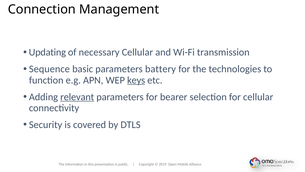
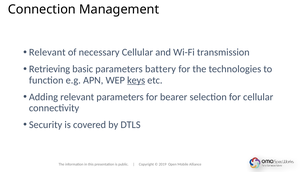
Updating at (47, 52): Updating -> Relevant
Sequence: Sequence -> Retrieving
relevant at (77, 97) underline: present -> none
